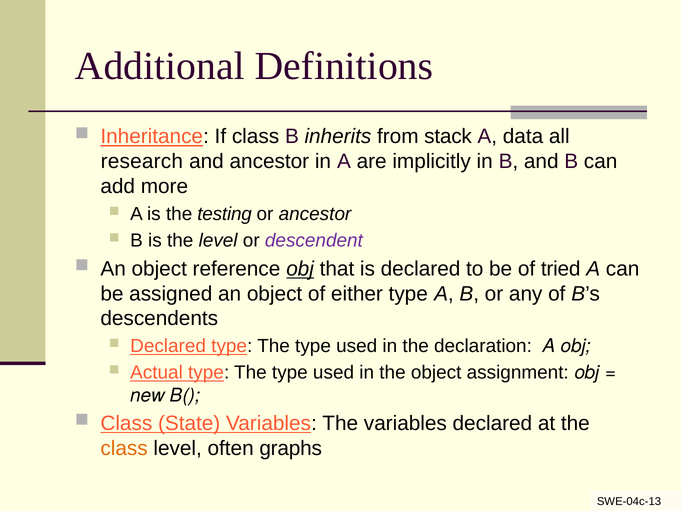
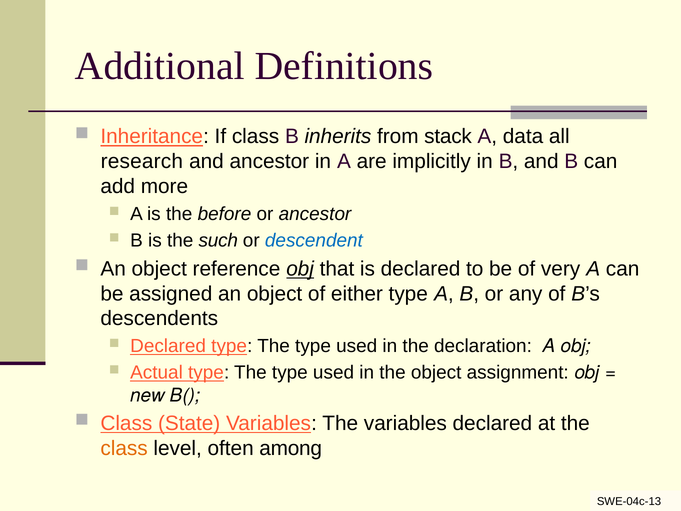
testing: testing -> before
the level: level -> such
descendent colour: purple -> blue
tried: tried -> very
graphs: graphs -> among
